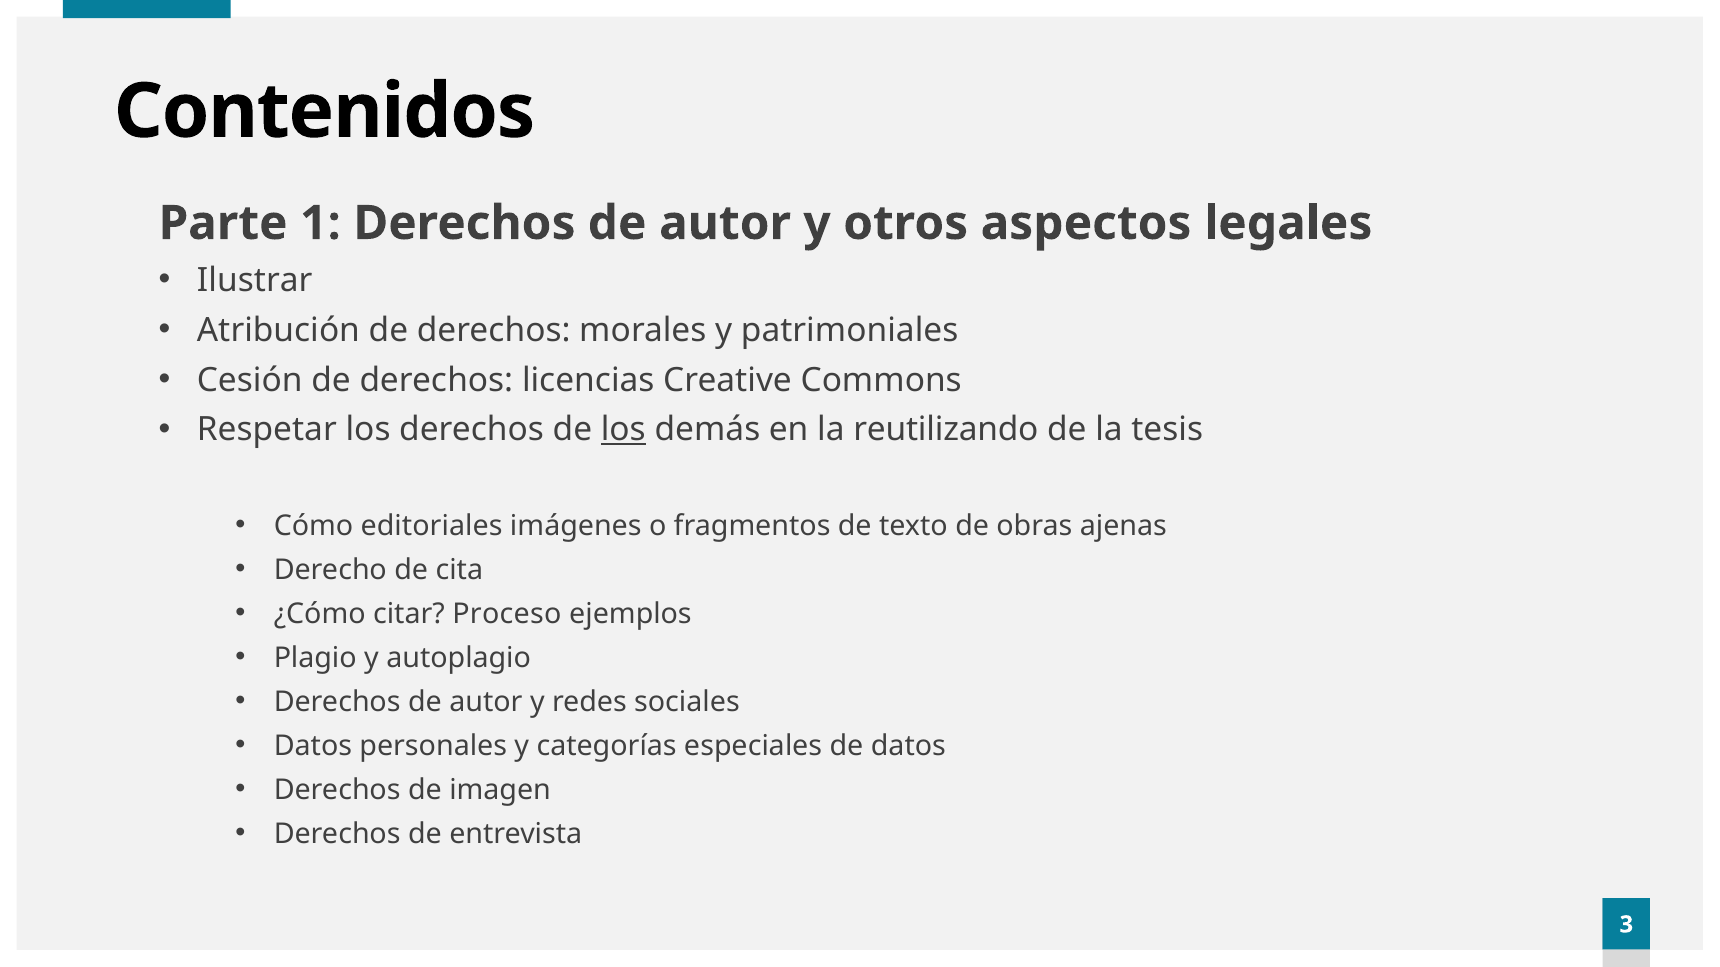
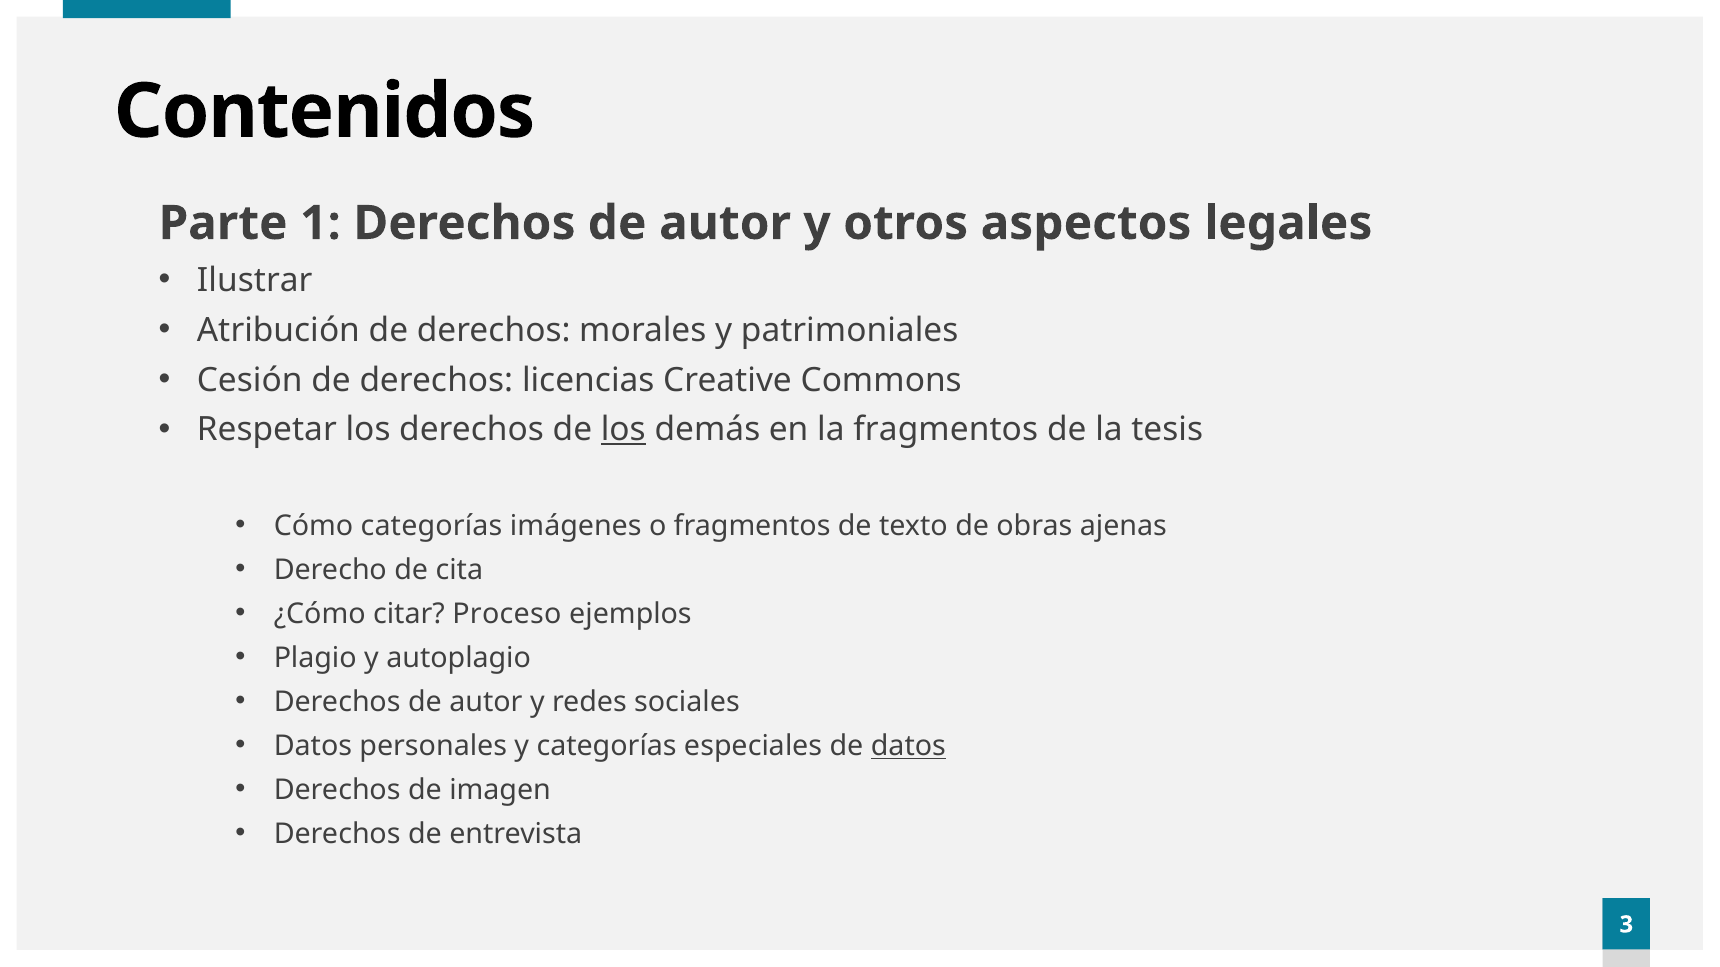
la reutilizando: reutilizando -> fragmentos
Cómo editoriales: editoriales -> categorías
datos at (908, 746) underline: none -> present
